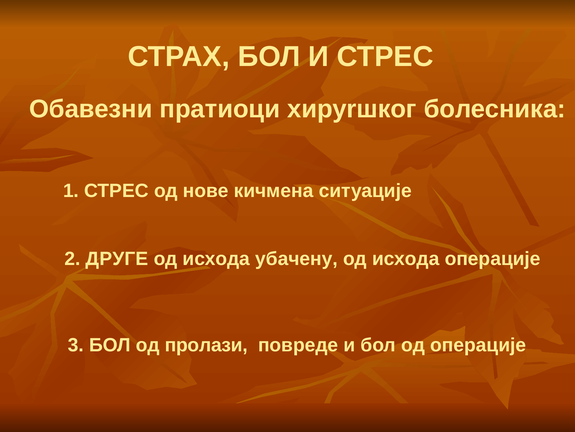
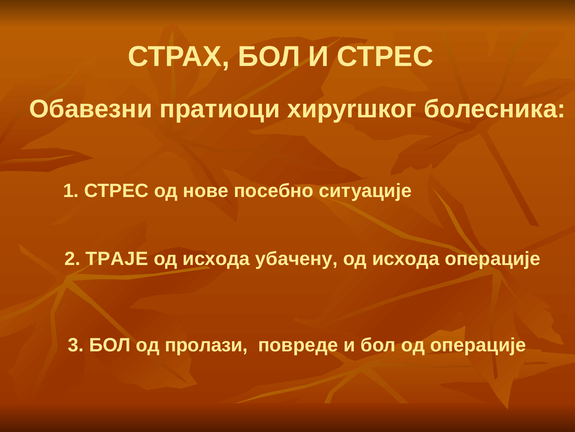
кичмена: кичмена -> посебно
ДРУГЕ: ДРУГЕ -> ТРАЈЕ
